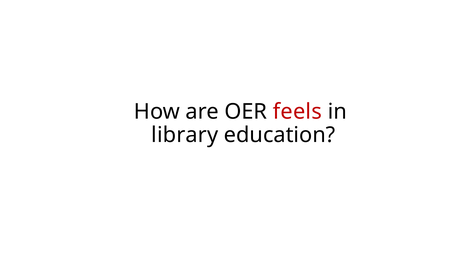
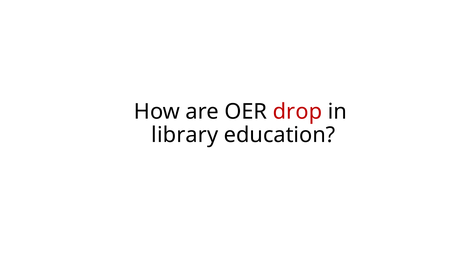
feels: feels -> drop
